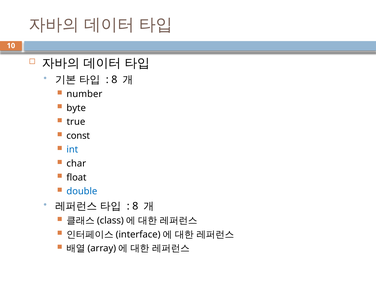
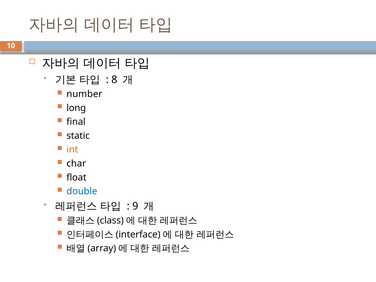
byte: byte -> long
true: true -> final
const: const -> static
int colour: blue -> orange
8 at (135, 206): 8 -> 9
